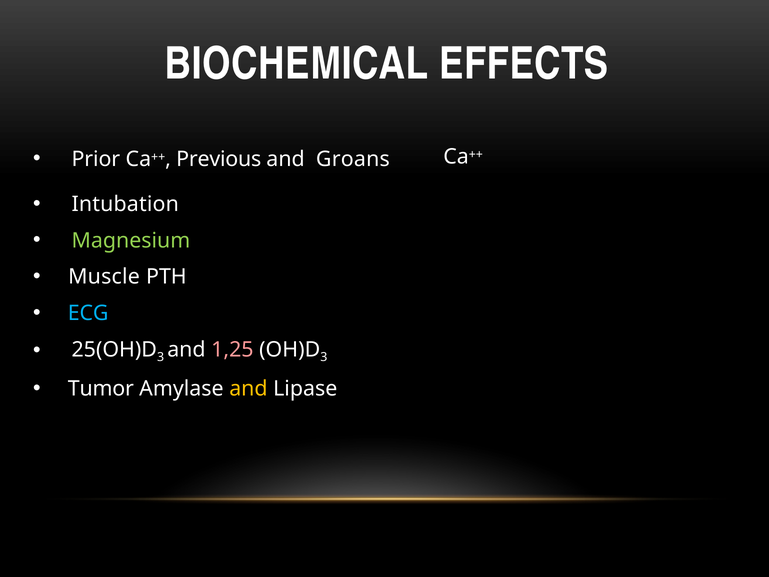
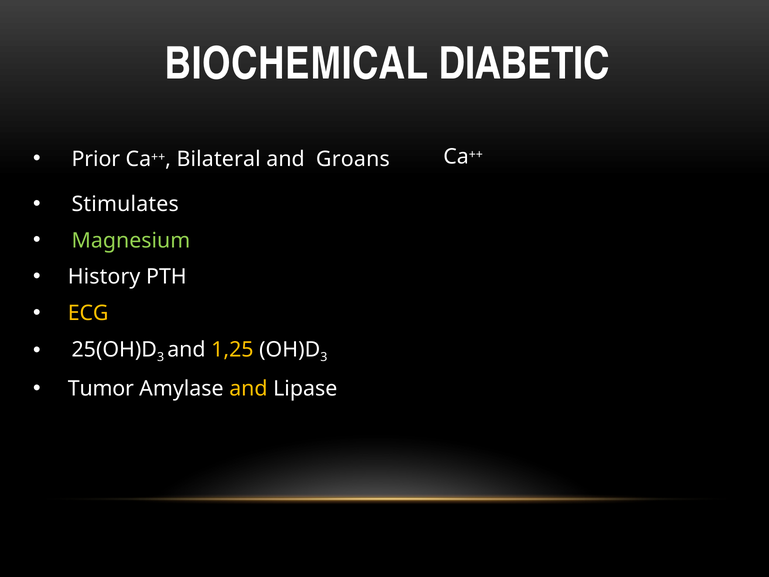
EFFECTS: EFFECTS -> DIABETIC
Previous: Previous -> Bilateral
Intubation: Intubation -> Stimulates
Muscle: Muscle -> History
ECG colour: light blue -> yellow
1,25 colour: pink -> yellow
